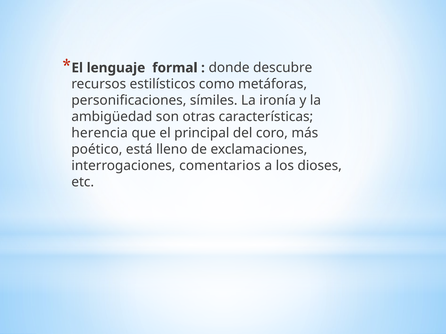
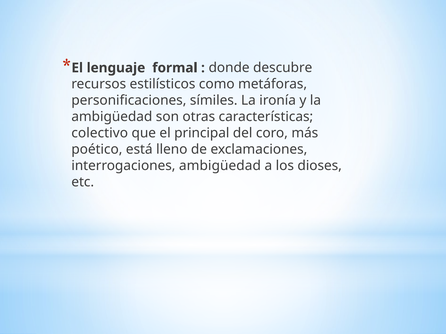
herencia: herencia -> colectivo
interrogaciones comentarios: comentarios -> ambigüedad
